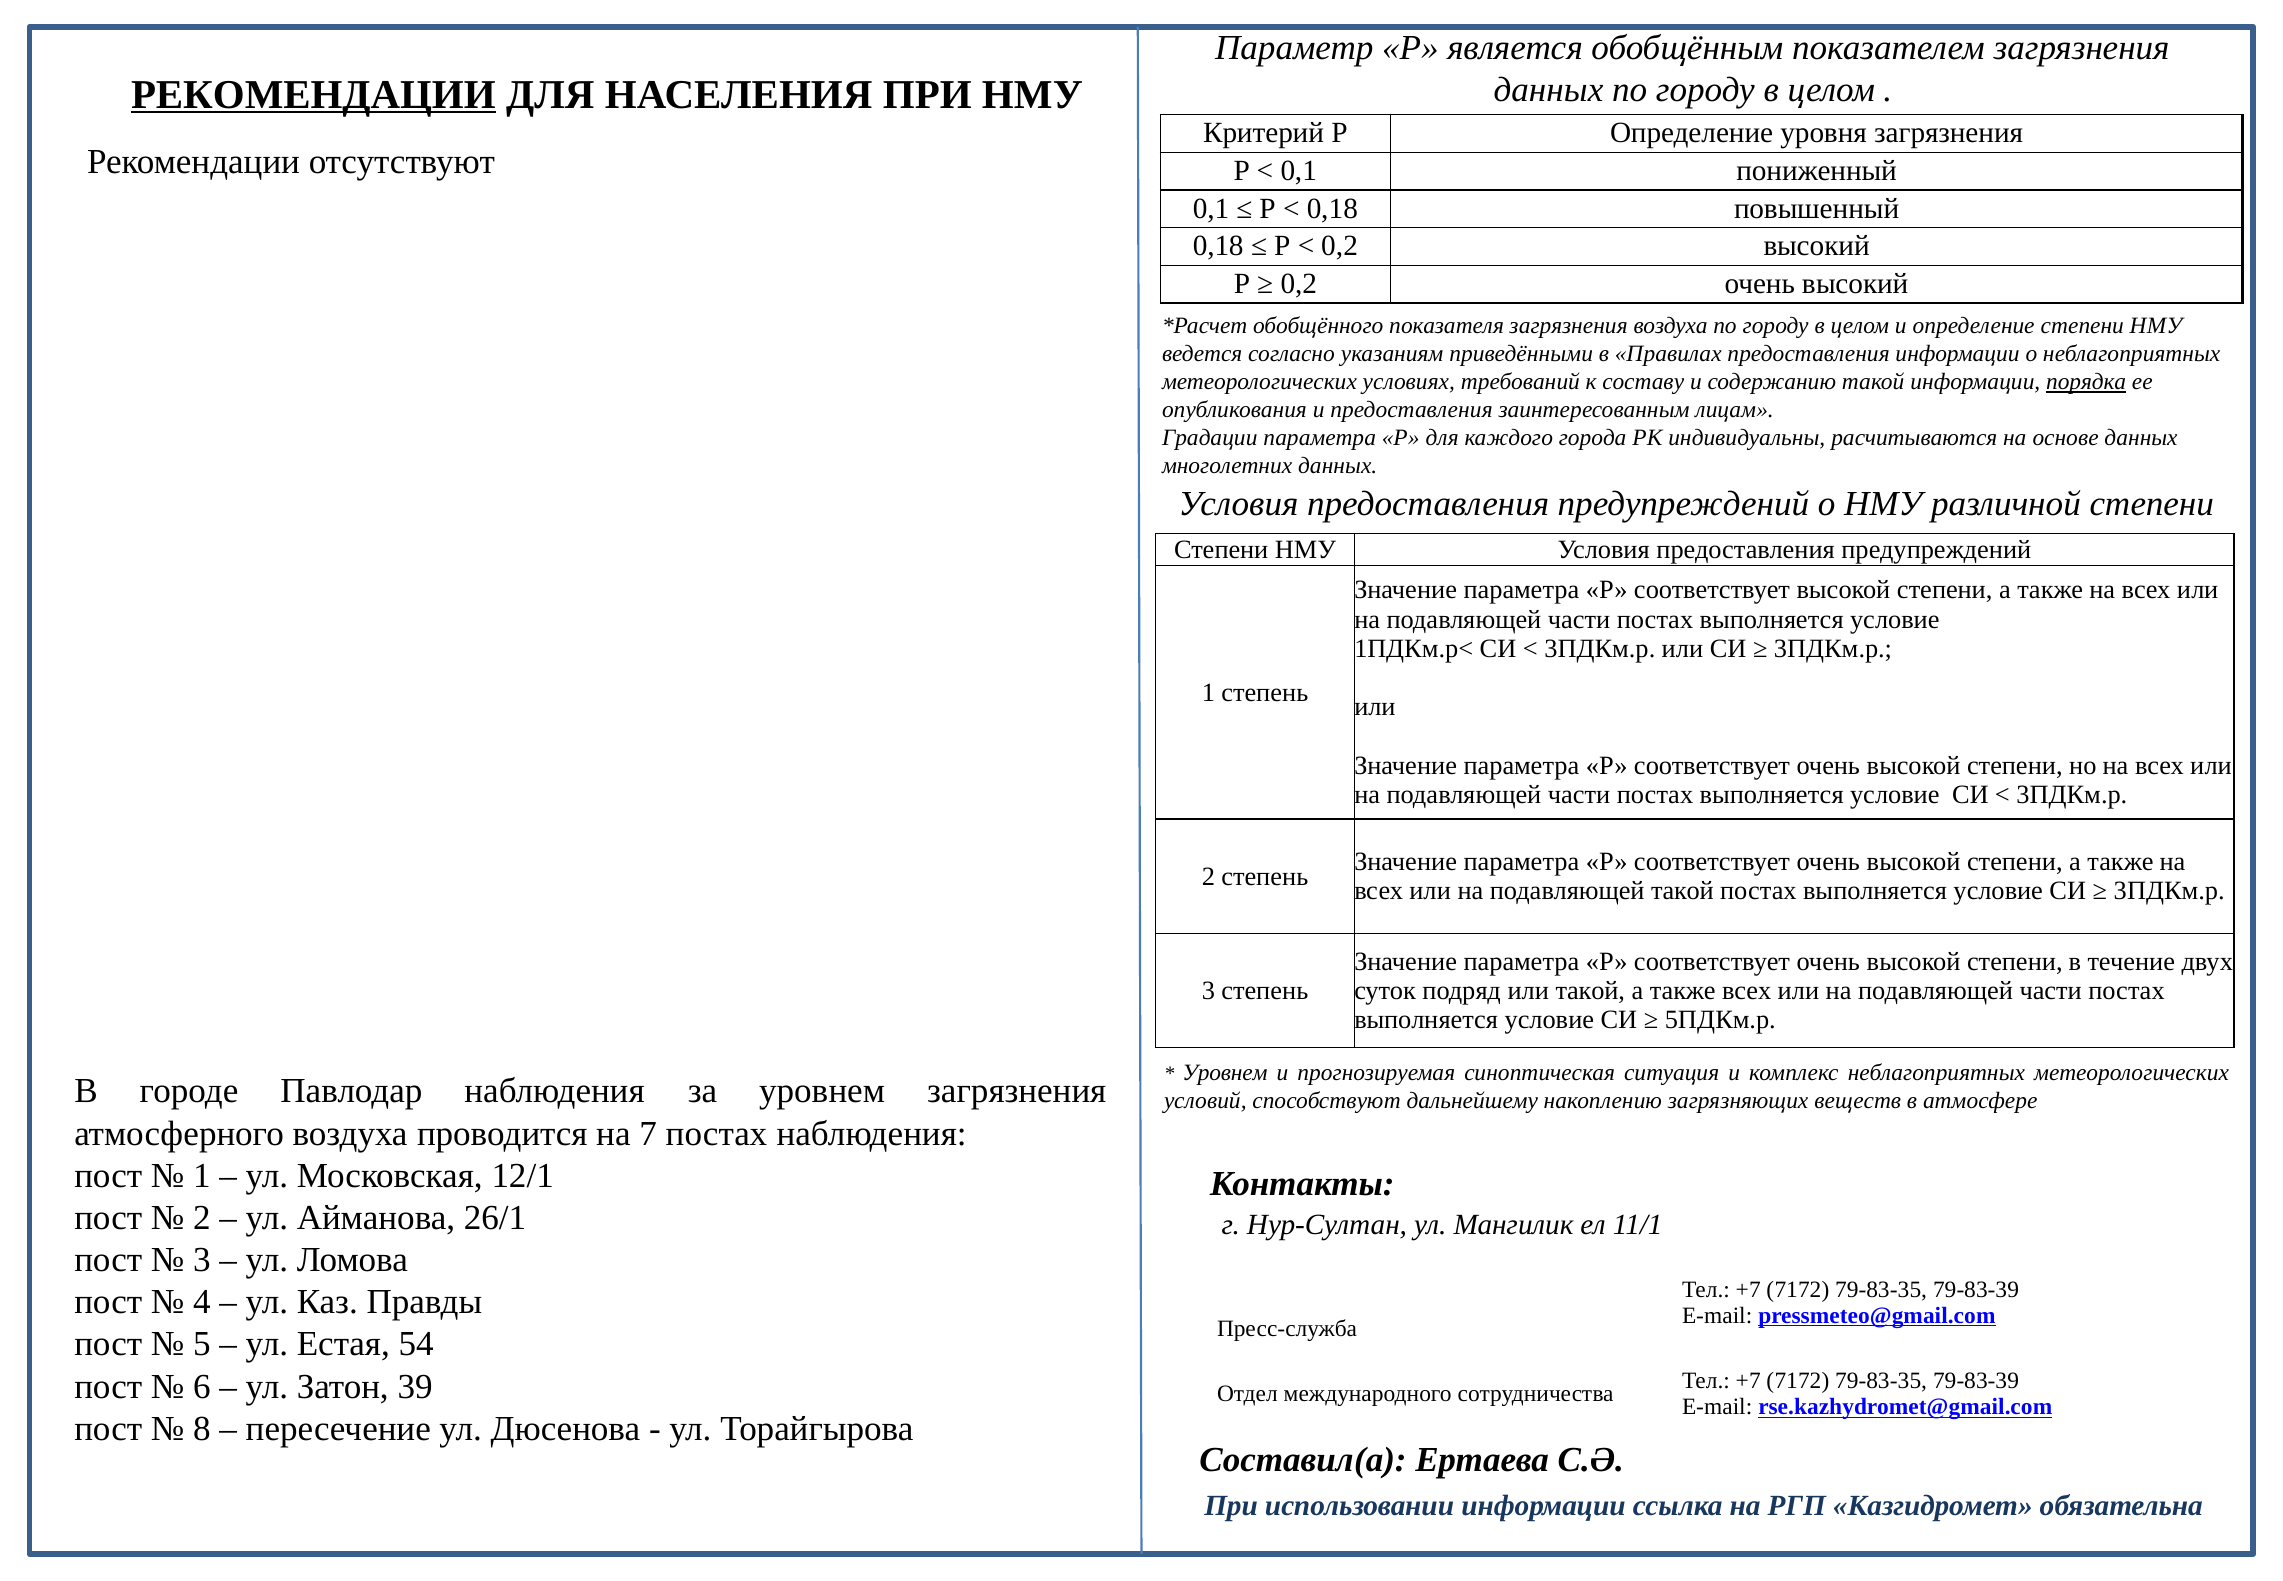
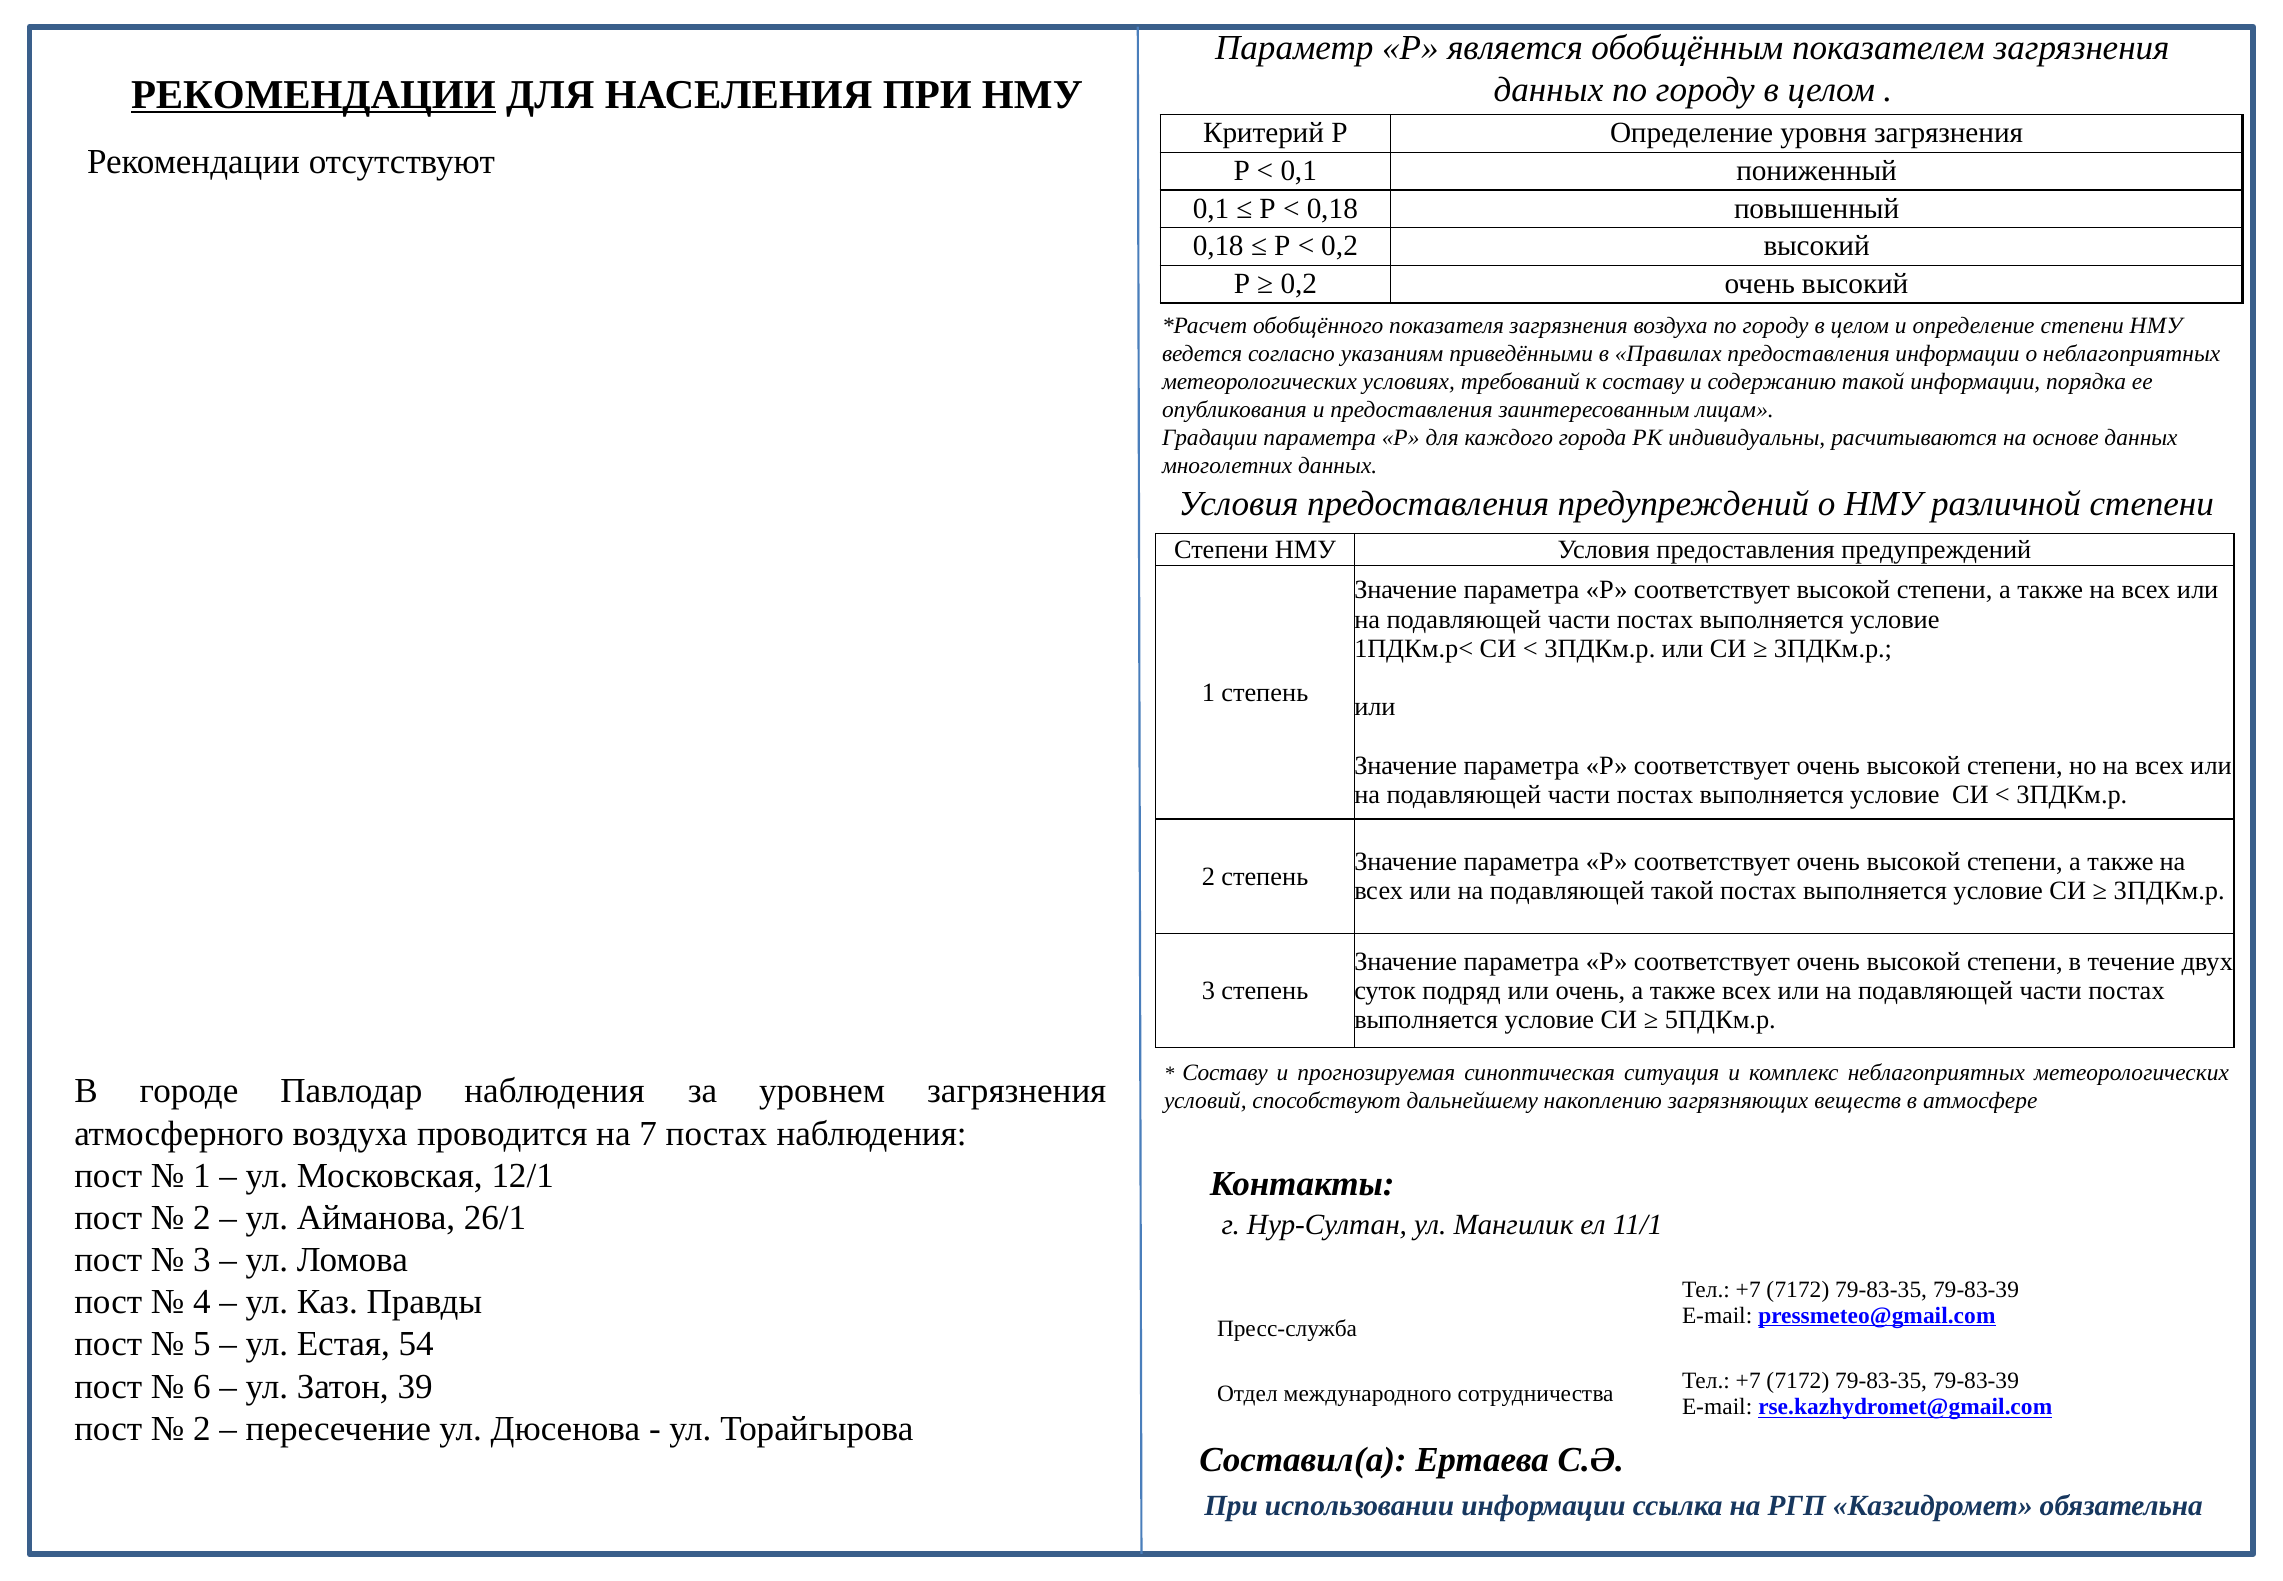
порядка underline: present -> none
или такой: такой -> очень
Уровнем at (1225, 1073): Уровнем -> Составу
8 at (202, 1428): 8 -> 2
